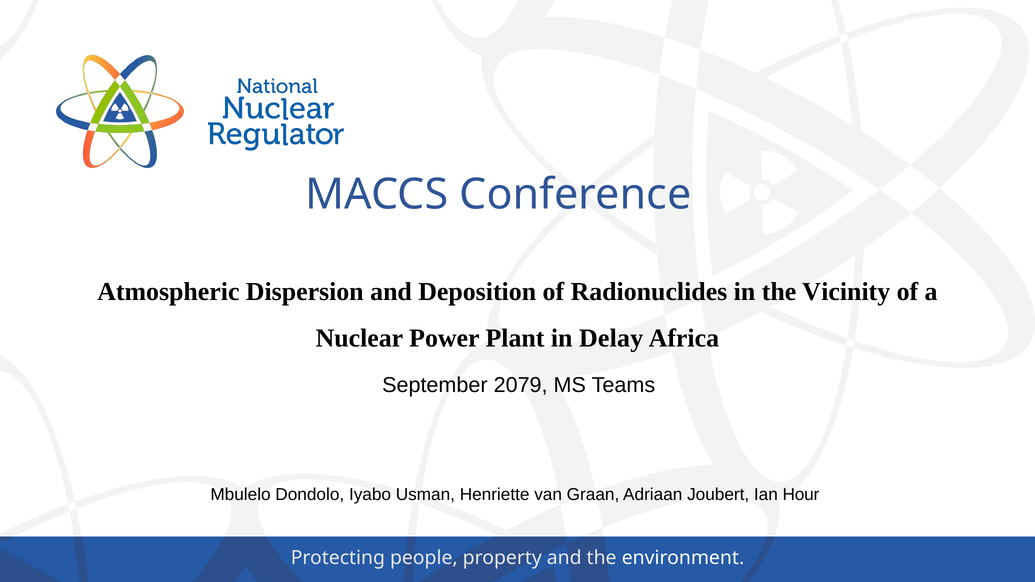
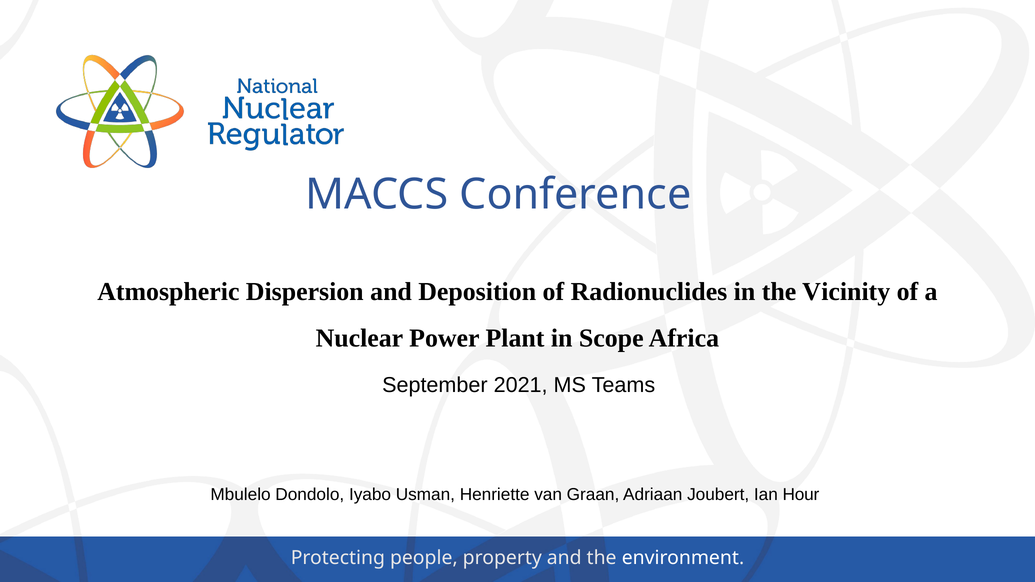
Delay: Delay -> Scope
2079: 2079 -> 2021
